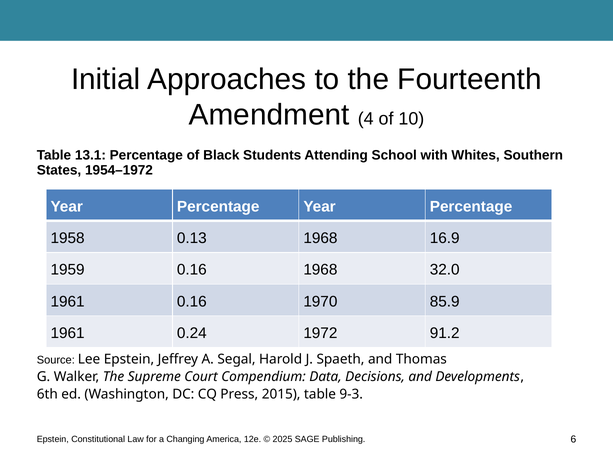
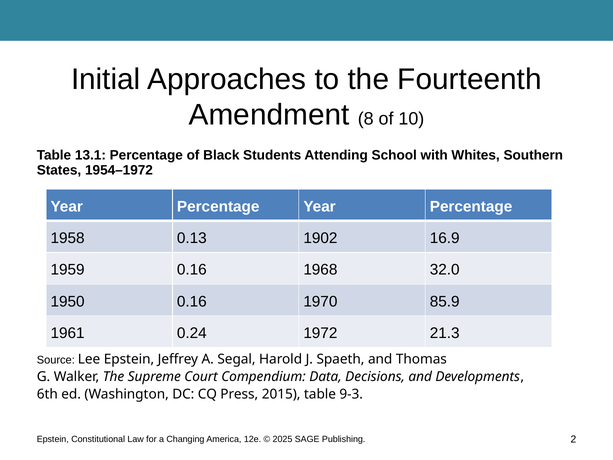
4: 4 -> 8
0.13 1968: 1968 -> 1902
1961 at (68, 301): 1961 -> 1950
91.2: 91.2 -> 21.3
6: 6 -> 2
